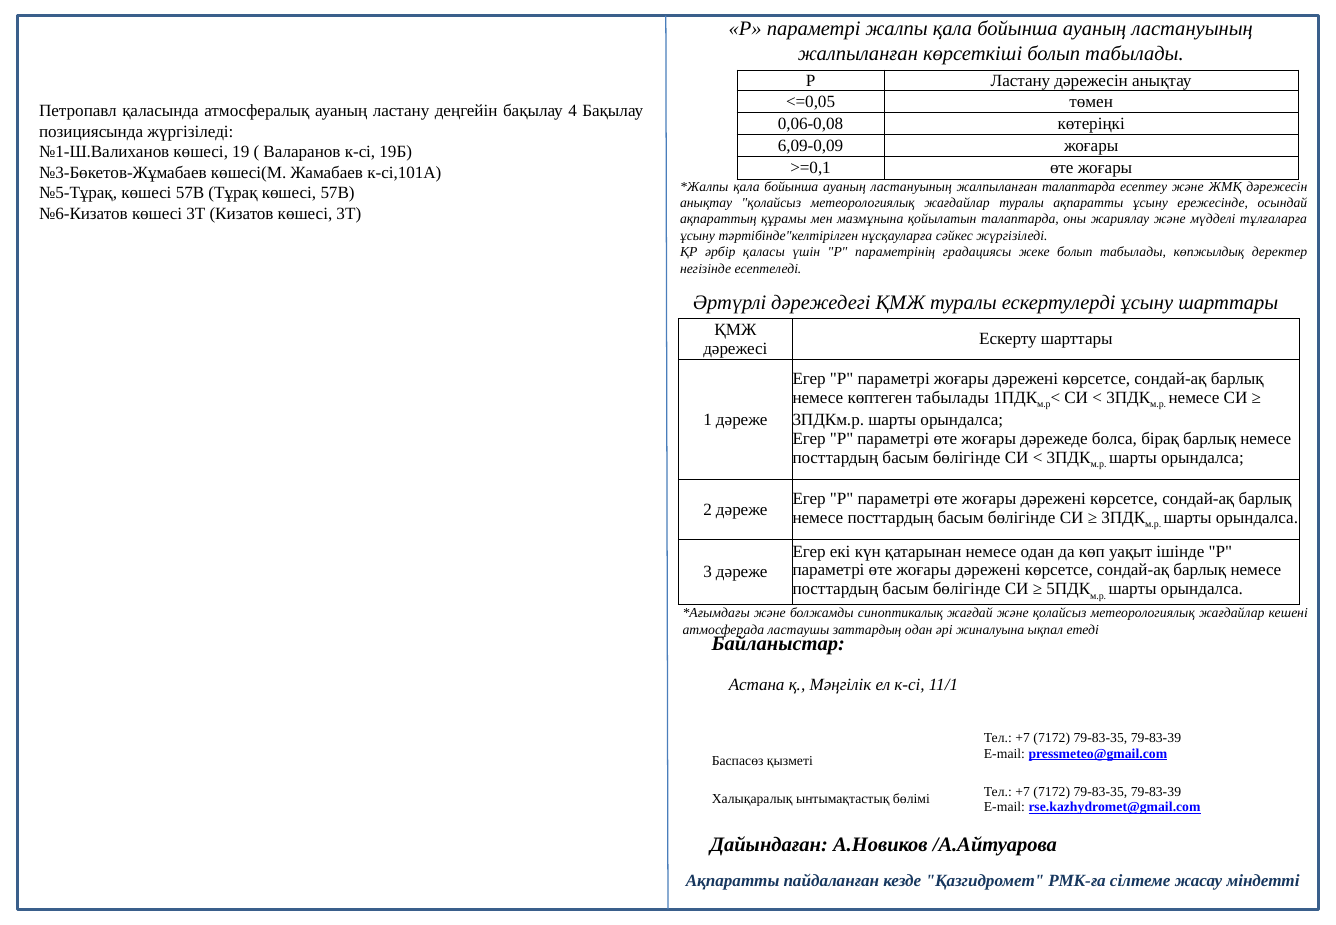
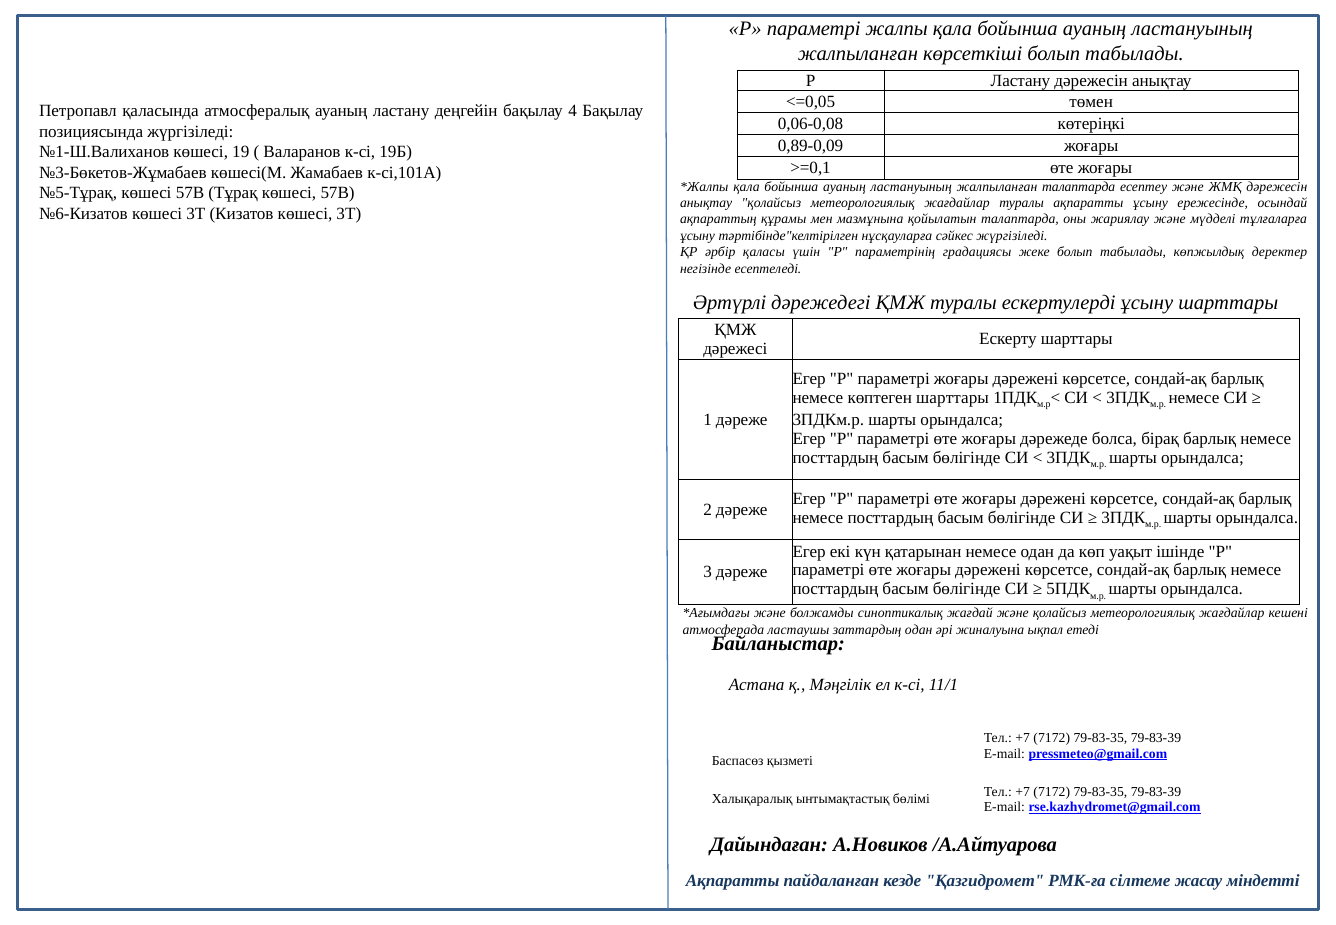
6,09-0,09: 6,09-0,09 -> 0,89-0,09
көптеген табылады: табылады -> шарттары
